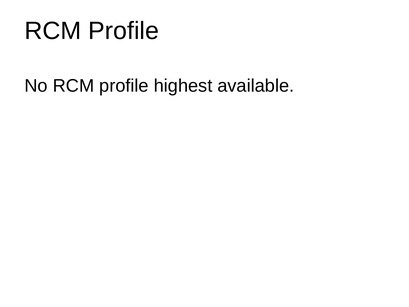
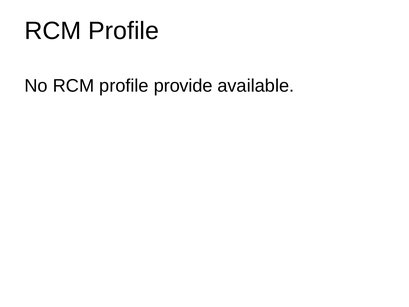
highest: highest -> provide
